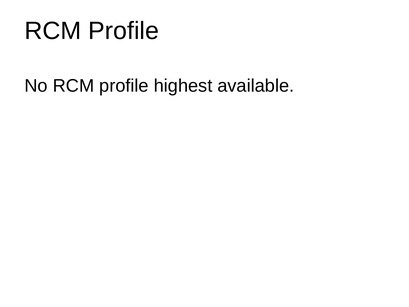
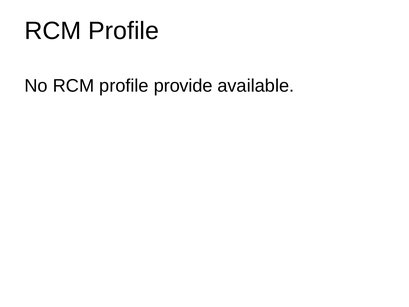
highest: highest -> provide
